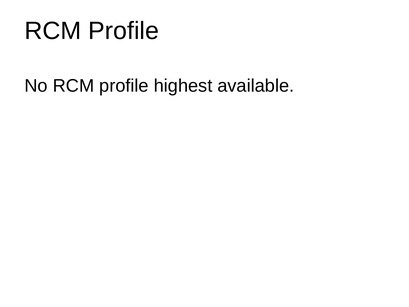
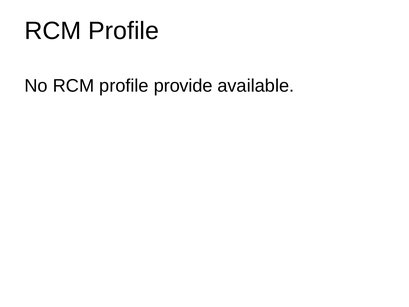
highest: highest -> provide
